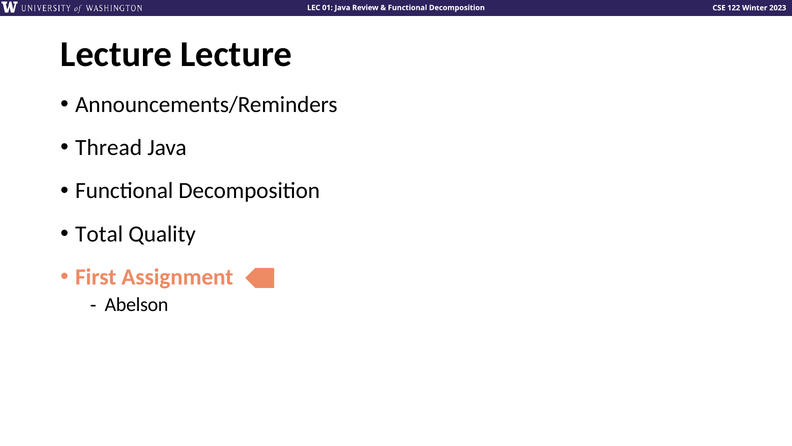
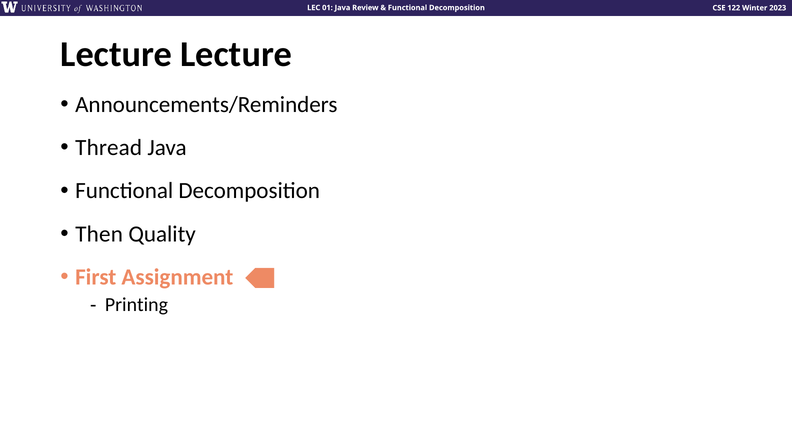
Total: Total -> Then
Abelson: Abelson -> Printing
